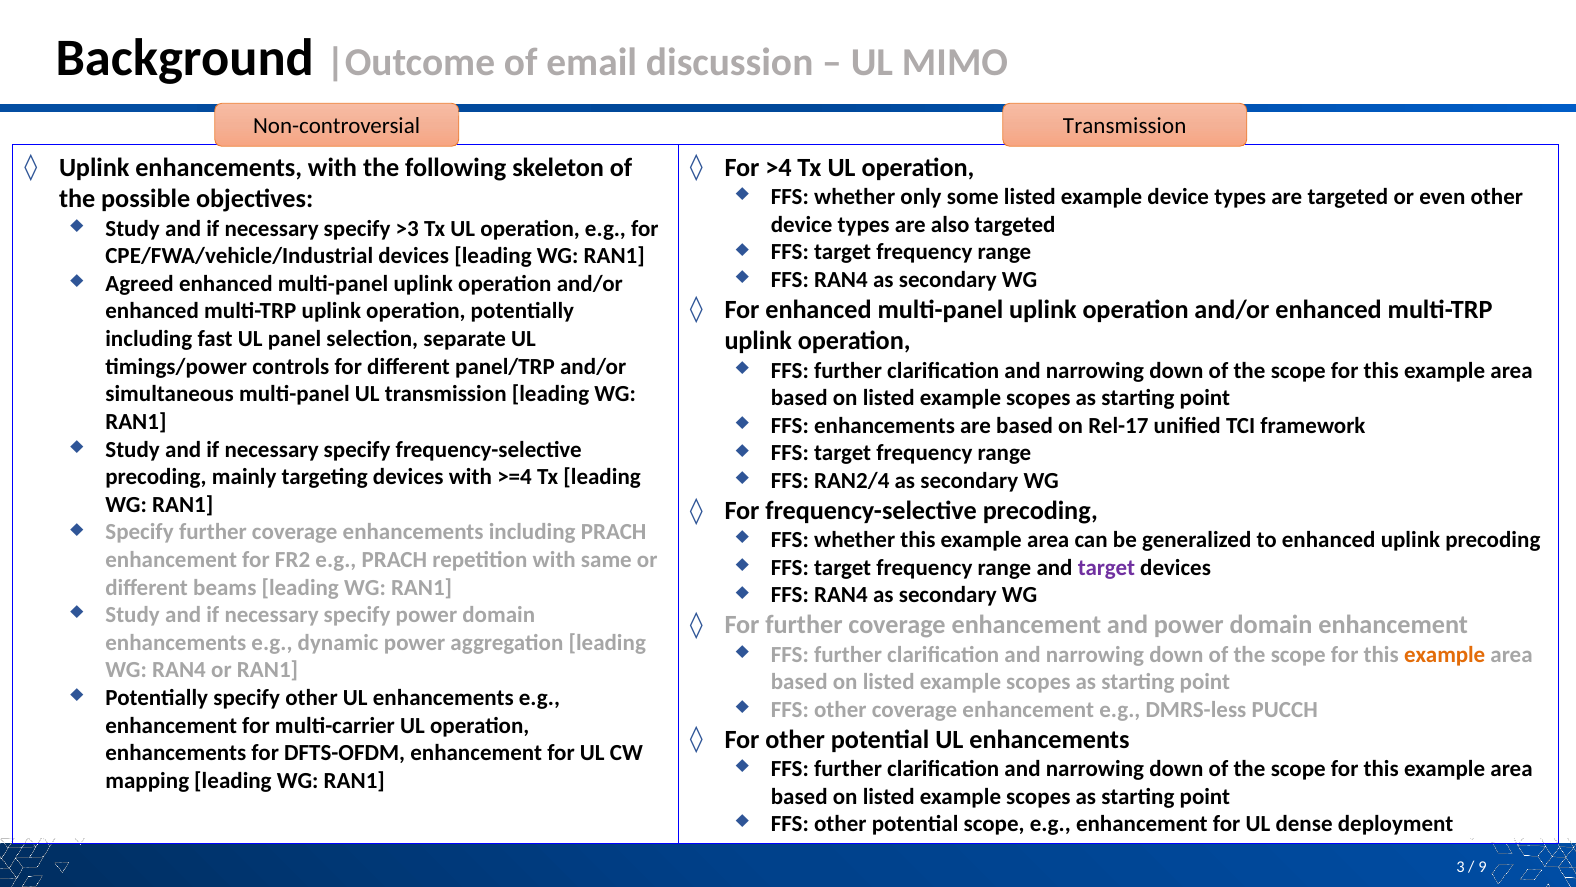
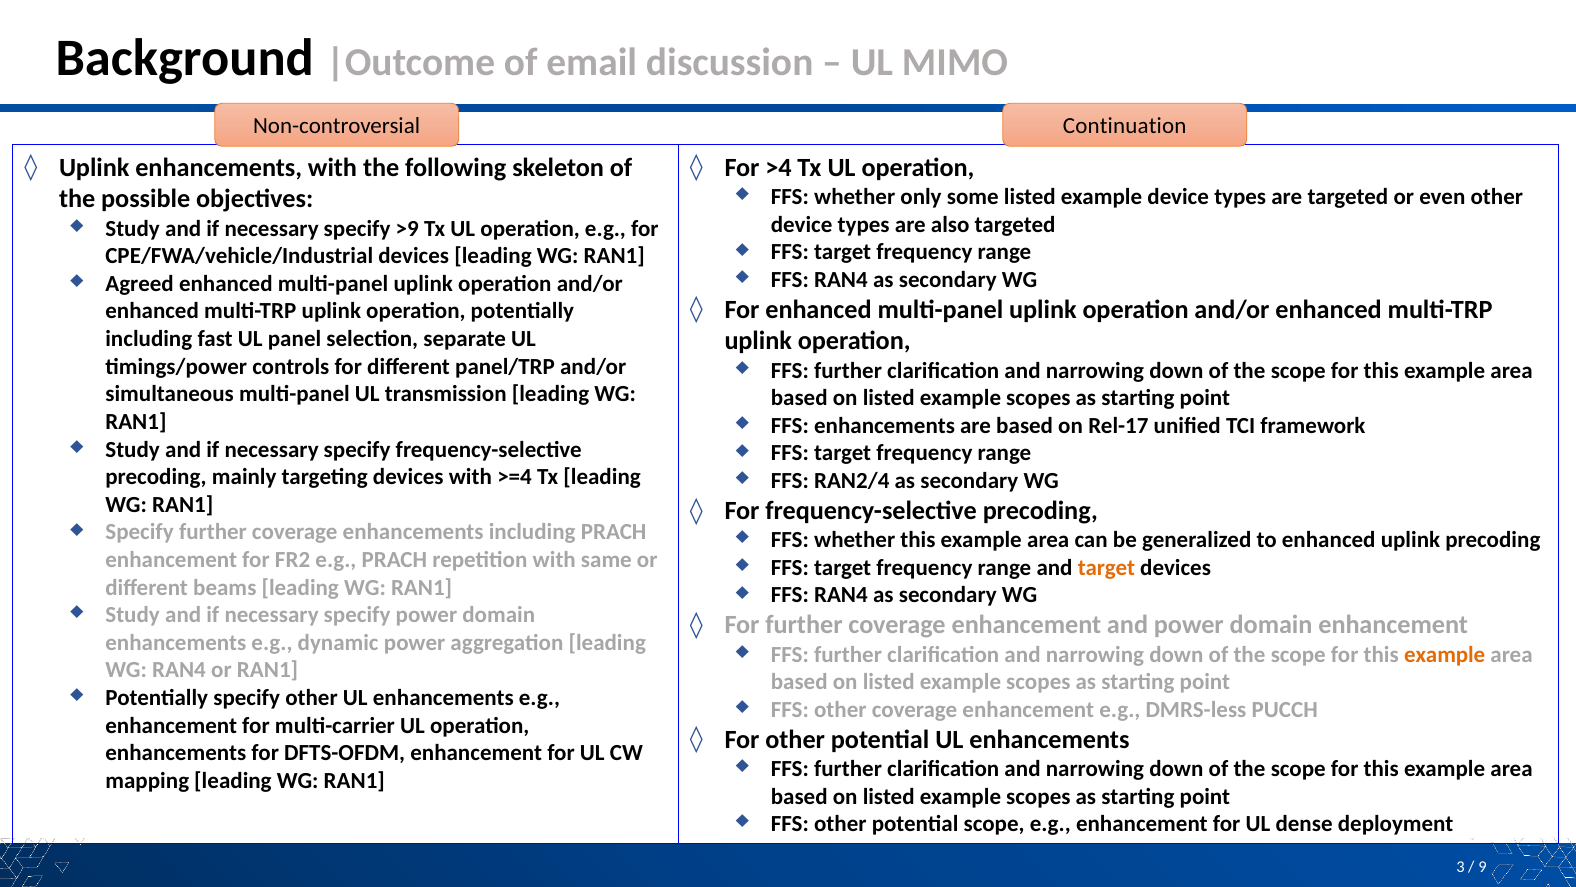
Non-controversial Transmission: Transmission -> Continuation
>3: >3 -> >9
target at (1106, 567) colour: purple -> orange
